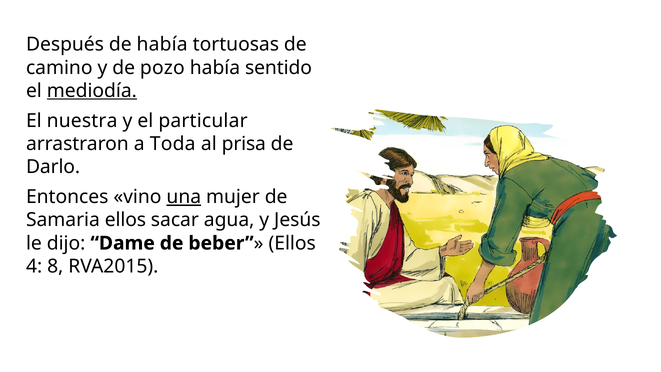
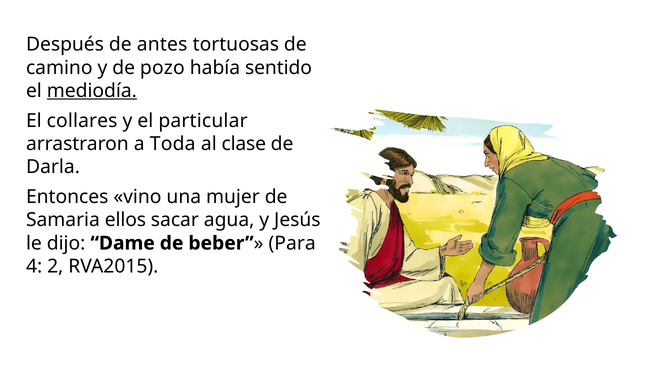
de había: había -> antes
nuestra: nuestra -> collares
prisa: prisa -> clase
Darlo: Darlo -> Darla
una underline: present -> none
Ellos at (292, 243): Ellos -> Para
8: 8 -> 2
